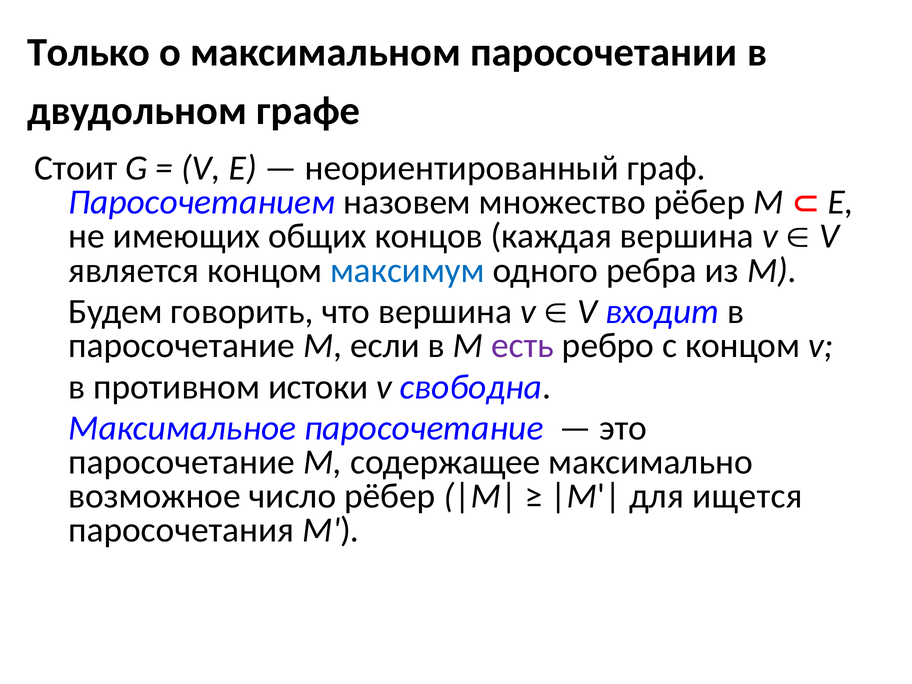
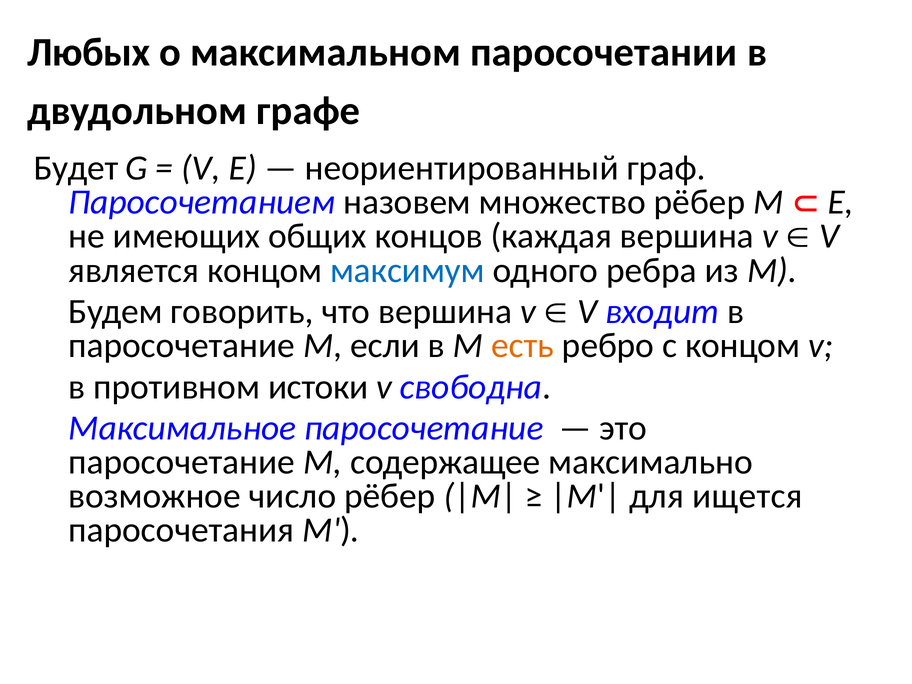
Только: Только -> Любых
Стоит: Стоит -> Будет
есть colour: purple -> orange
